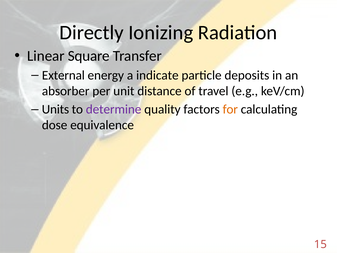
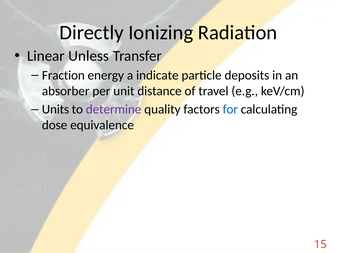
Square: Square -> Unless
External: External -> Fraction
for colour: orange -> blue
